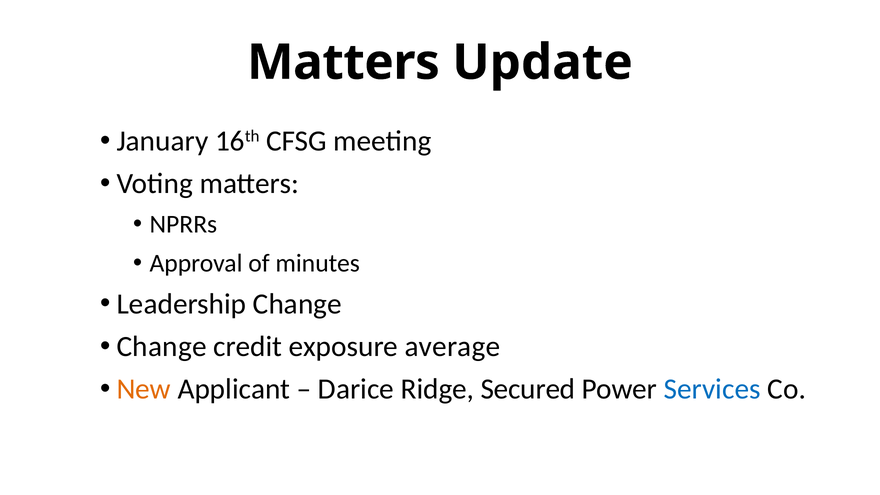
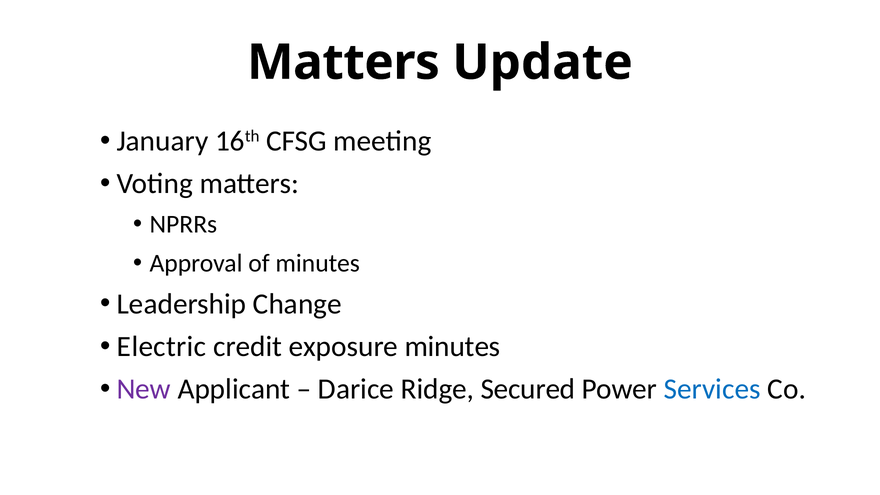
Change at (162, 347): Change -> Electric
exposure average: average -> minutes
New colour: orange -> purple
